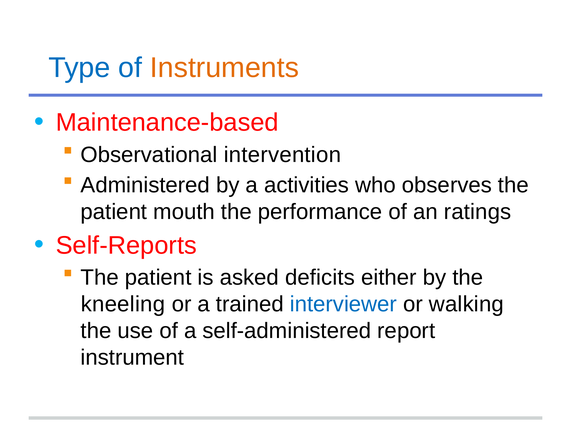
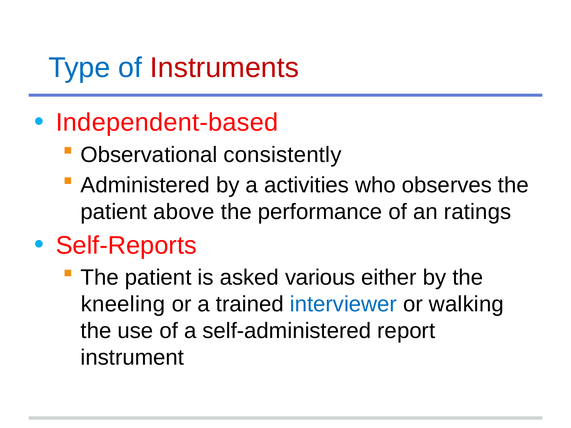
Instruments colour: orange -> red
Maintenance-based: Maintenance-based -> Independent-based
intervention: intervention -> consistently
mouth: mouth -> above
deficits: deficits -> various
